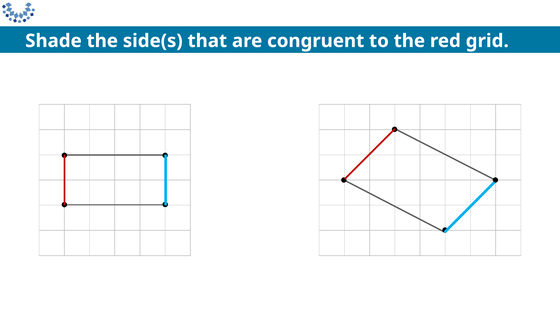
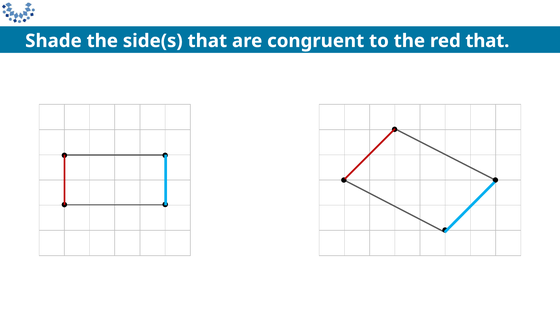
red grid: grid -> that
